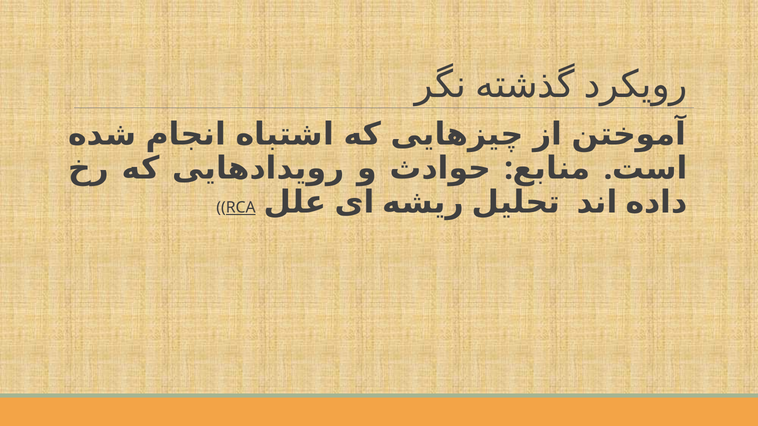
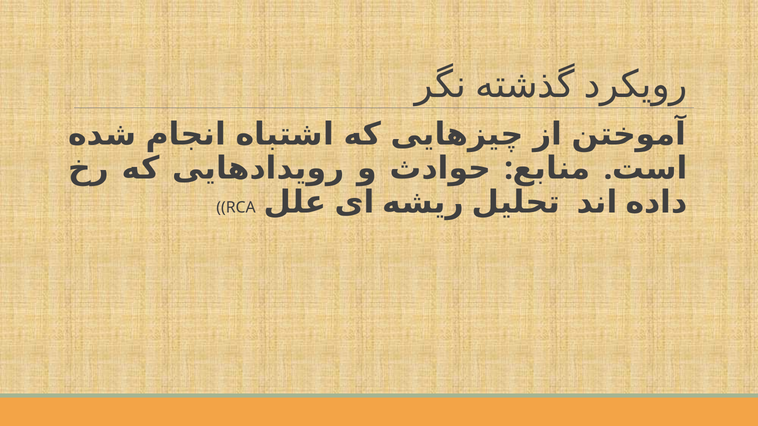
RCA underline: present -> none
